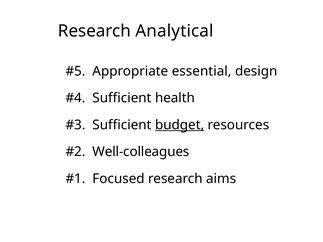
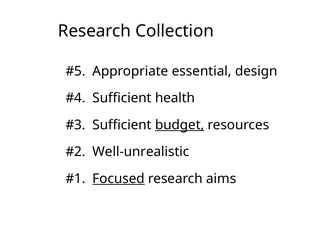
Analytical: Analytical -> Collection
Well-colleagues: Well-colleagues -> Well-unrealistic
Focused underline: none -> present
